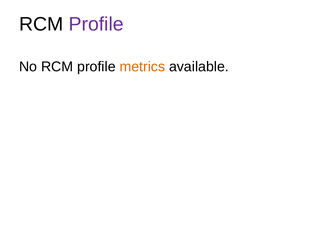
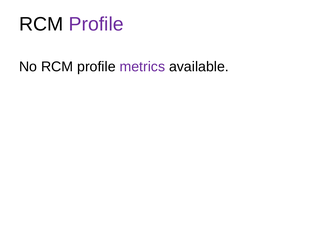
metrics colour: orange -> purple
